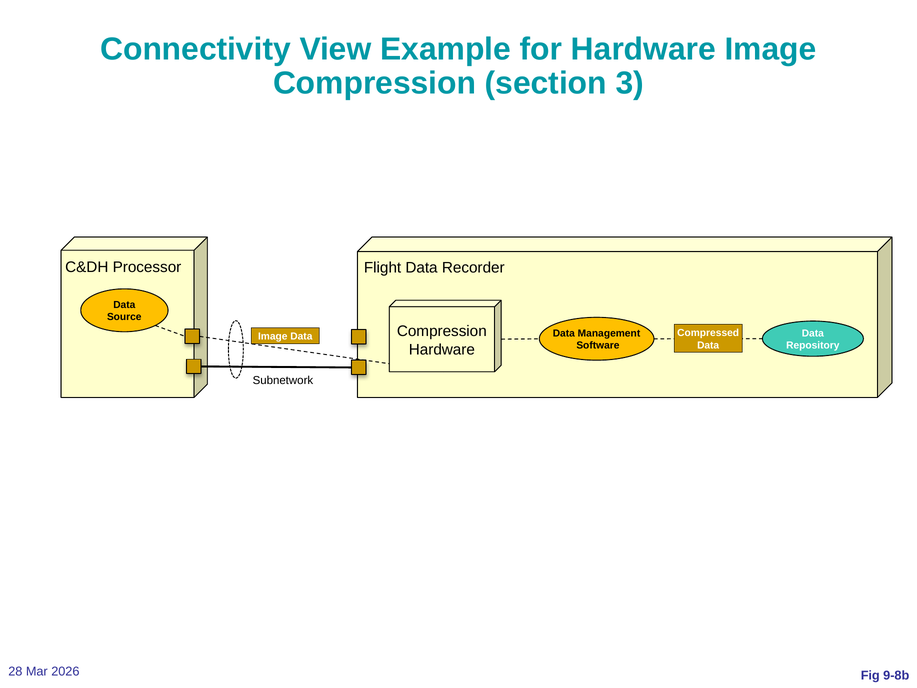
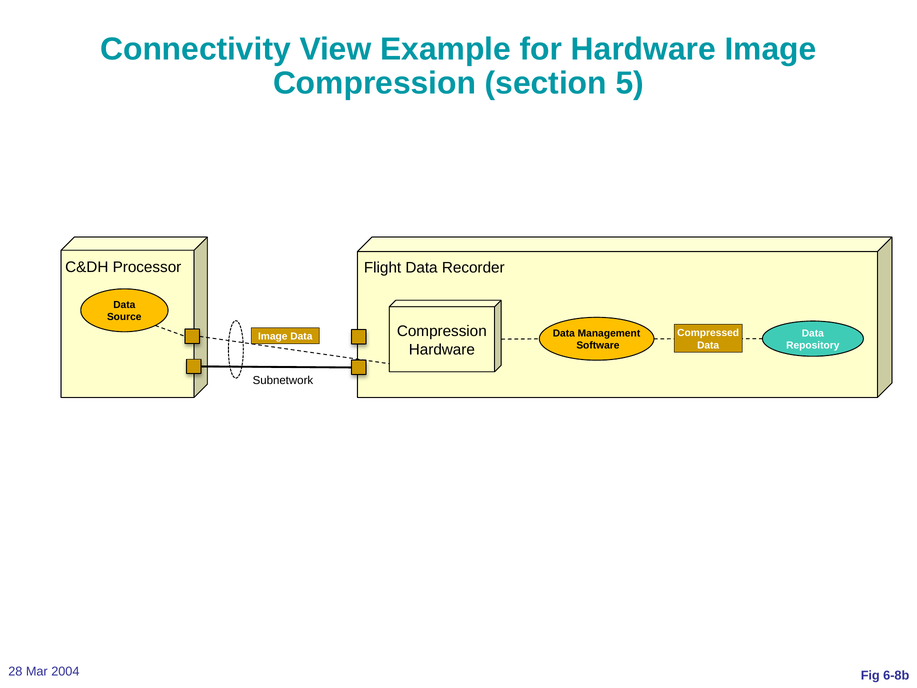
3: 3 -> 5
2026: 2026 -> 2004
9-8b: 9-8b -> 6-8b
